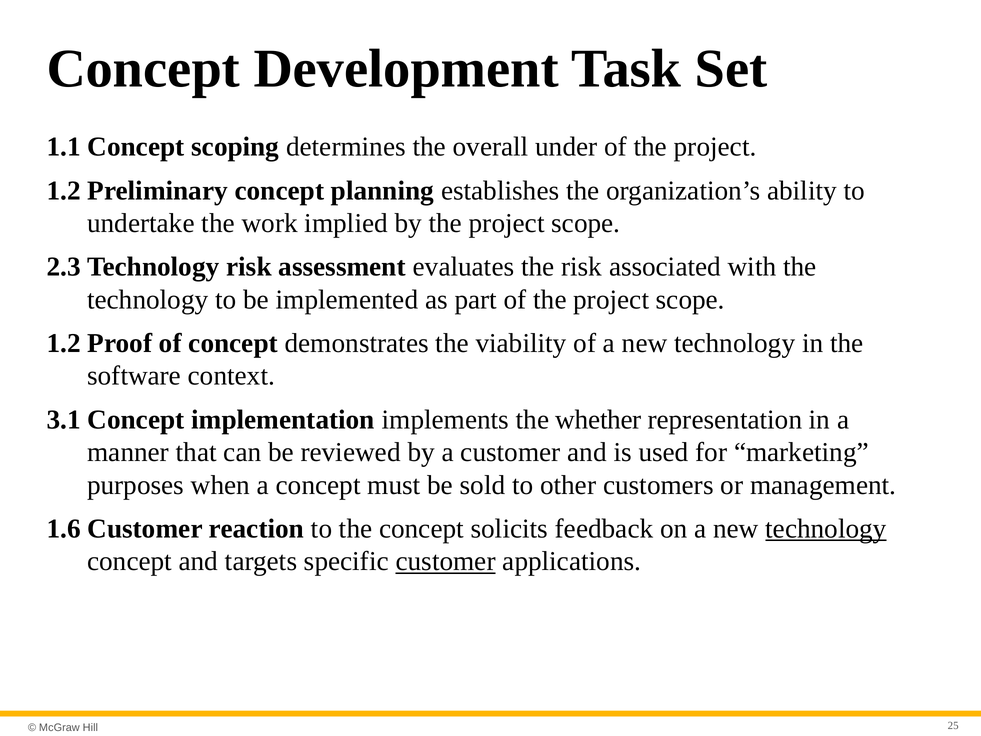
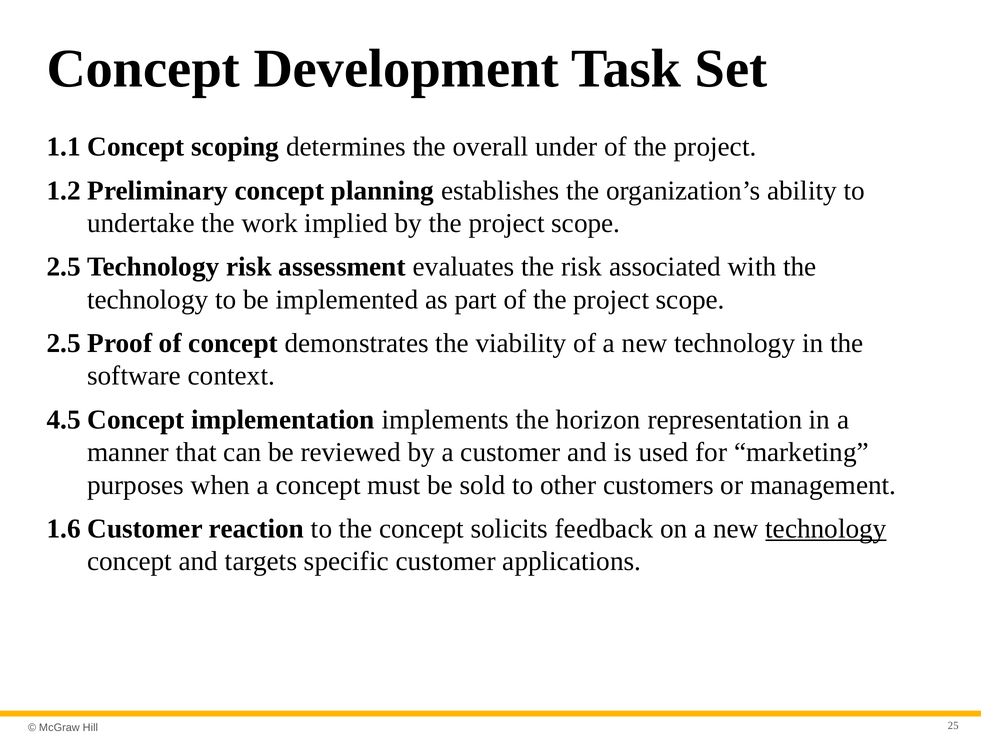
2.3 at (64, 267): 2.3 -> 2.5
1.2 at (64, 343): 1.2 -> 2.5
3.1: 3.1 -> 4.5
whether: whether -> horizon
customer at (446, 561) underline: present -> none
